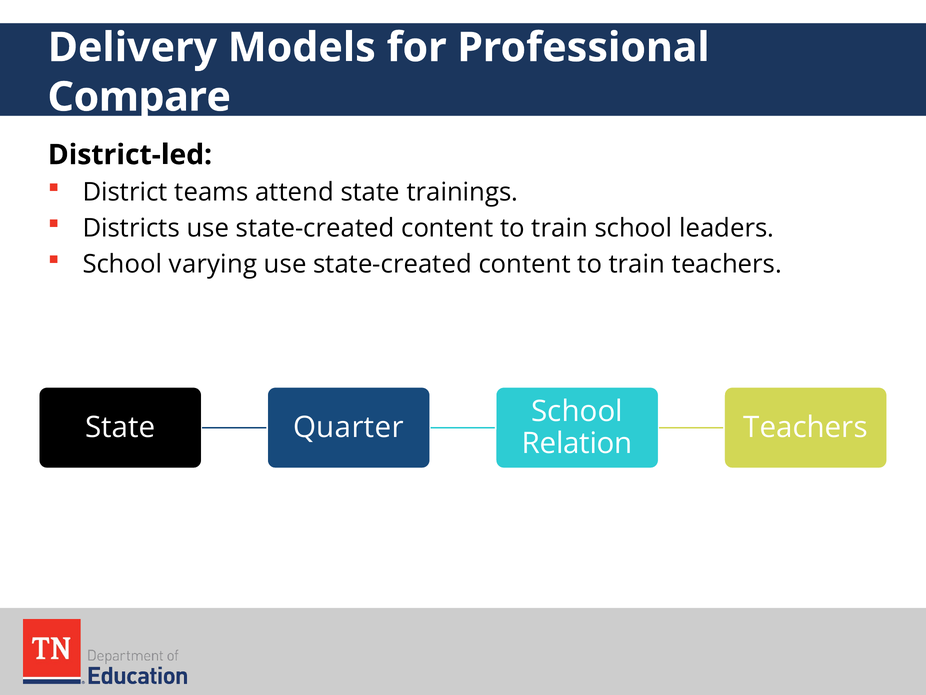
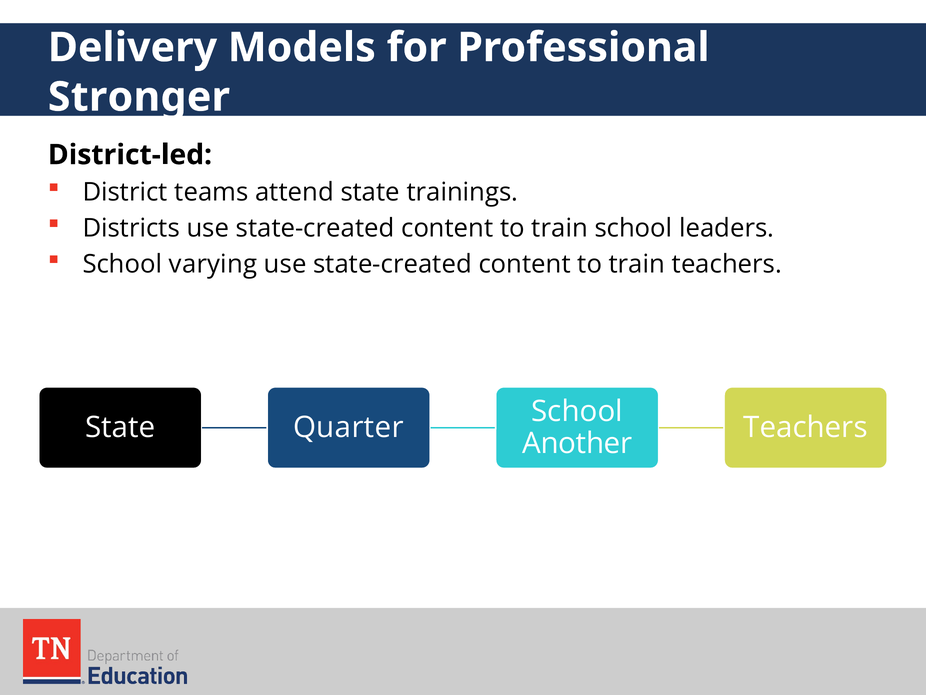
Compare: Compare -> Stronger
Relation: Relation -> Another
